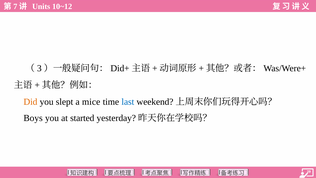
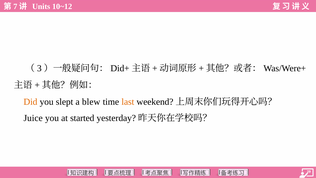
mice: mice -> blew
last colour: blue -> orange
Boys: Boys -> Juice
